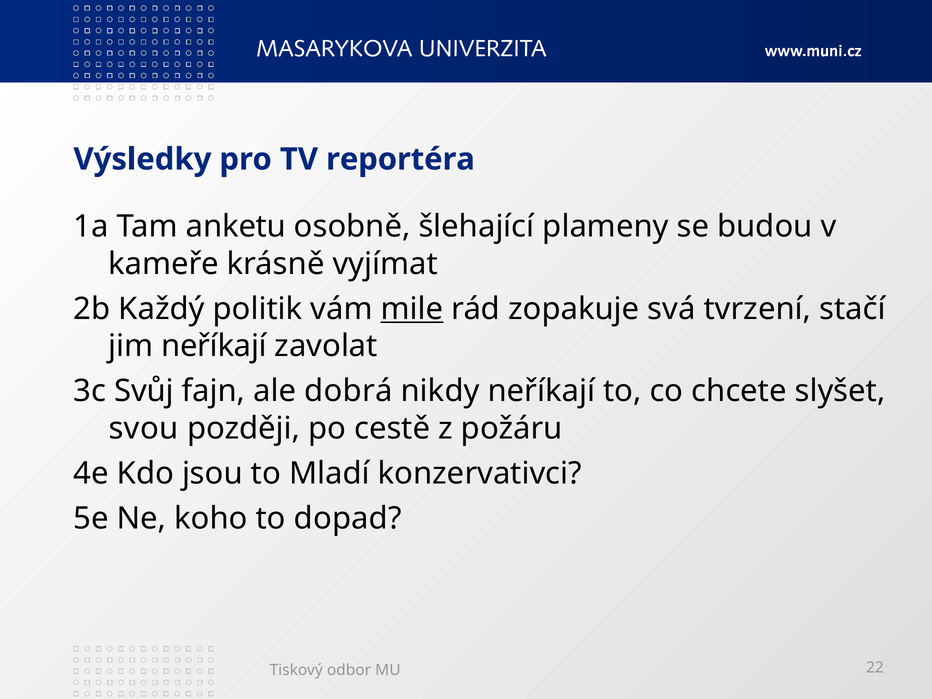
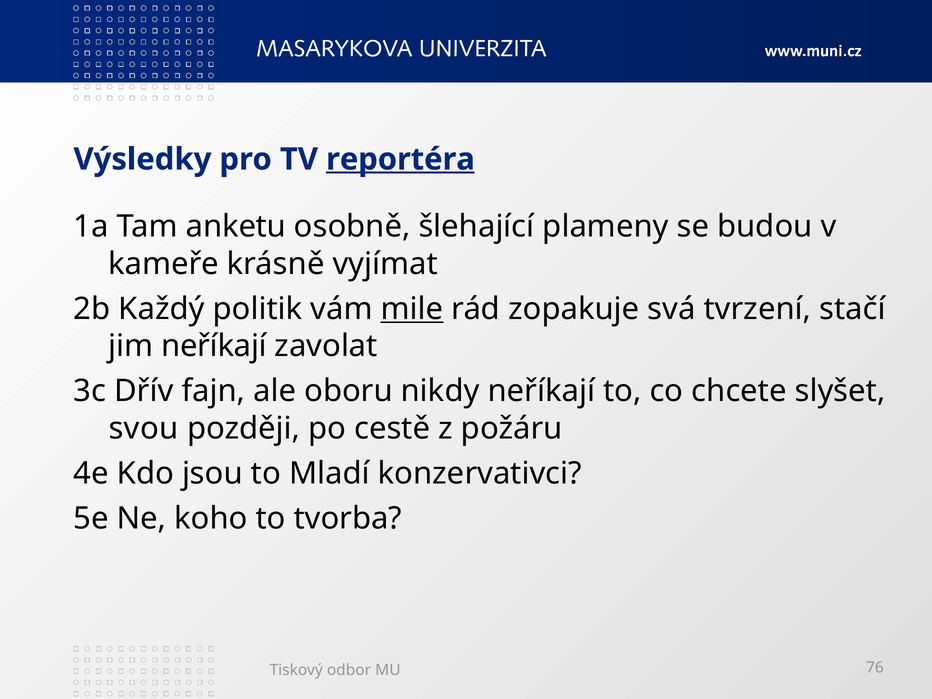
reportéra underline: none -> present
Svůj: Svůj -> Dřív
dobrá: dobrá -> oboru
dopad: dopad -> tvorba
22: 22 -> 76
